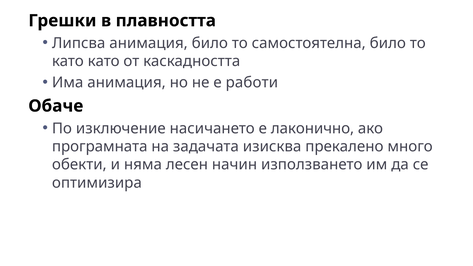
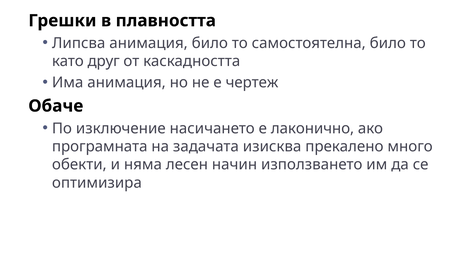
като като: като -> друг
работи: работи -> чертеж
